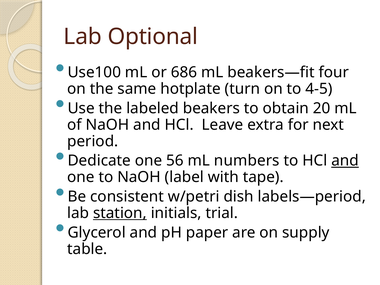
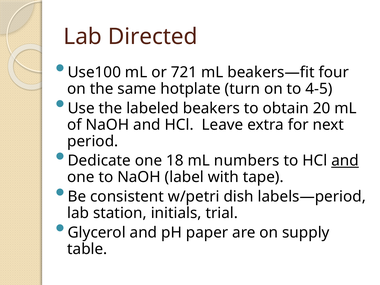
Optional: Optional -> Directed
686: 686 -> 721
56: 56 -> 18
station underline: present -> none
